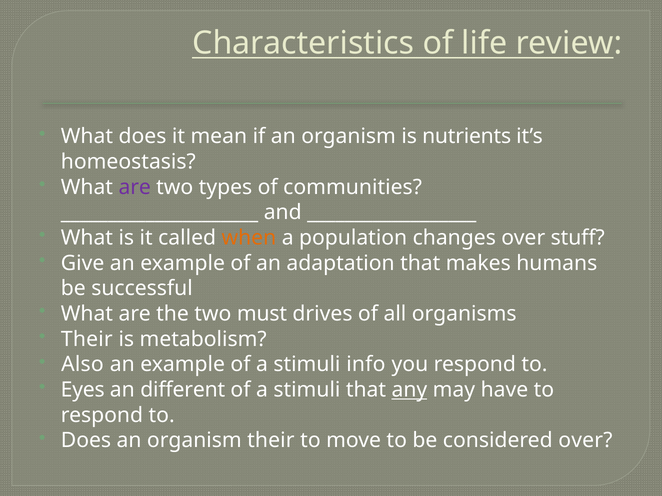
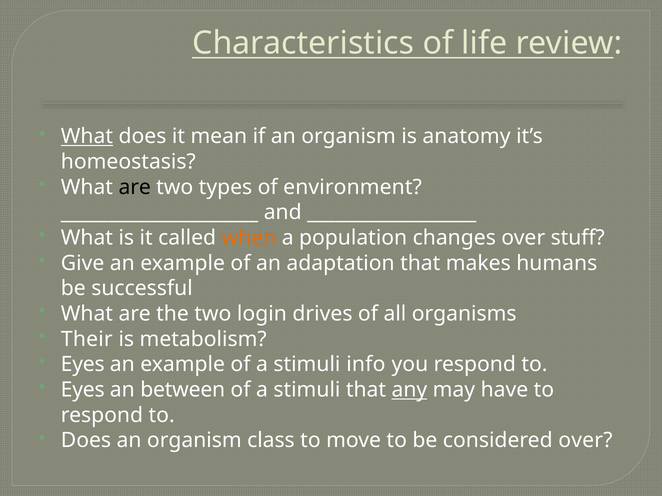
What at (87, 137) underline: none -> present
nutrients: nutrients -> anatomy
are at (135, 187) colour: purple -> black
communities: communities -> environment
must: must -> login
Also at (82, 365): Also -> Eyes
different: different -> between
organism their: their -> class
